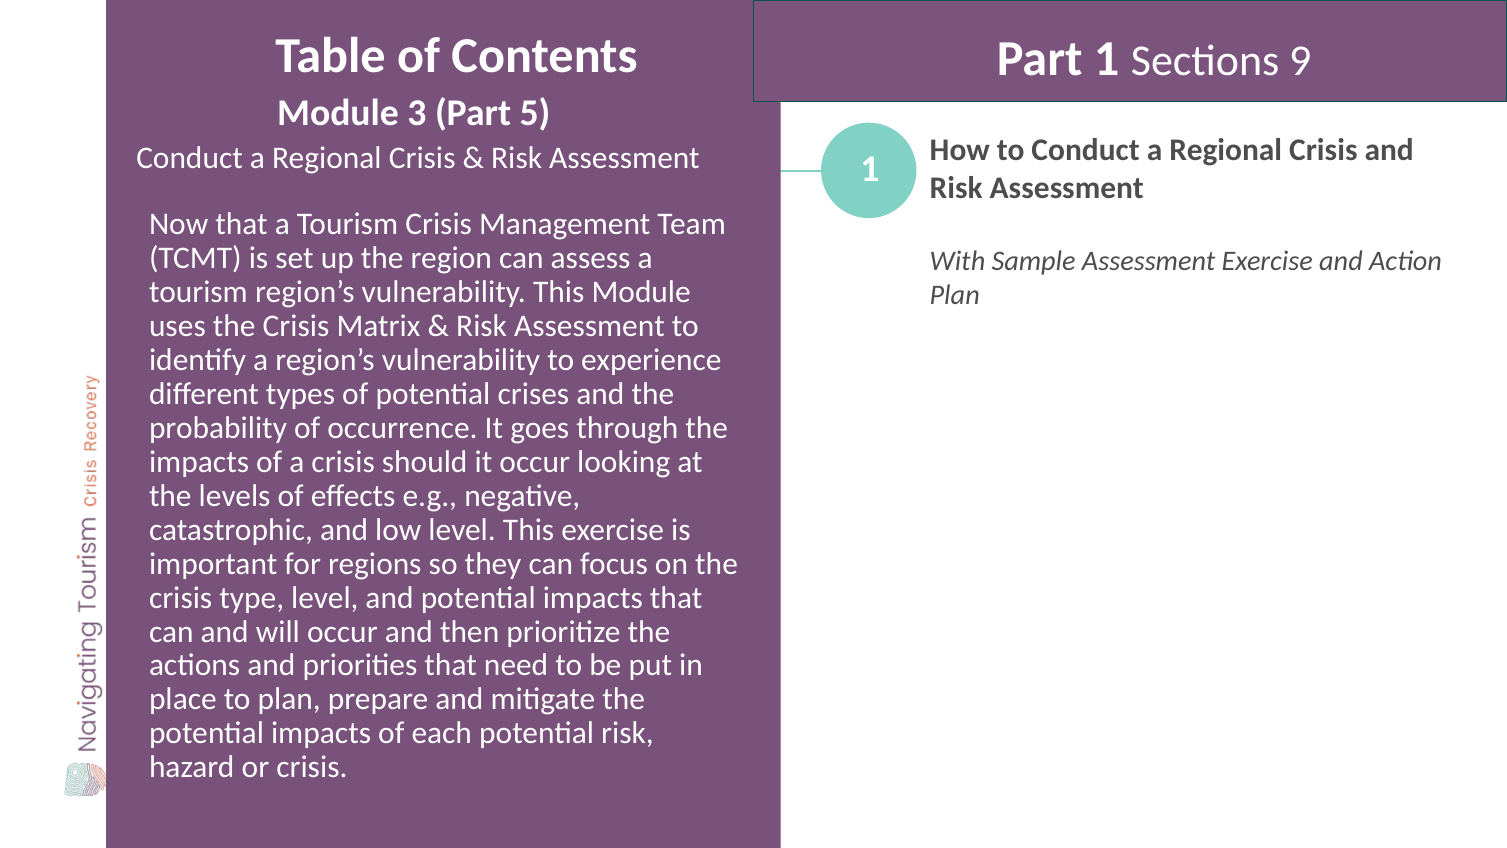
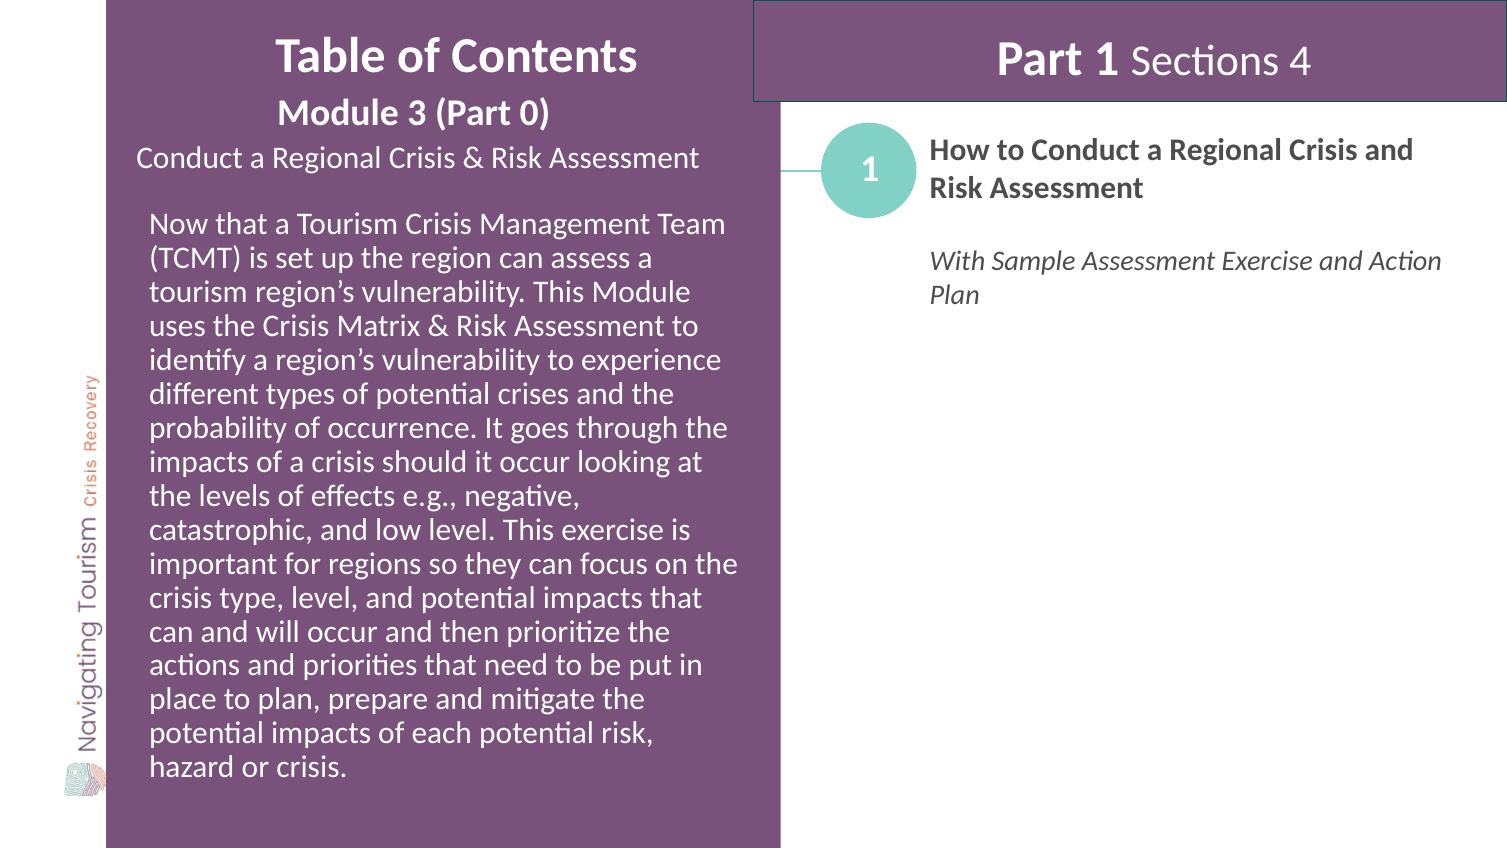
9: 9 -> 4
5: 5 -> 0
